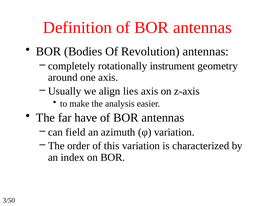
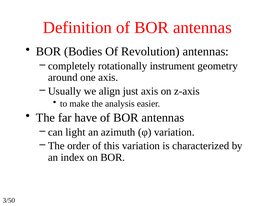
lies: lies -> just
field: field -> light
